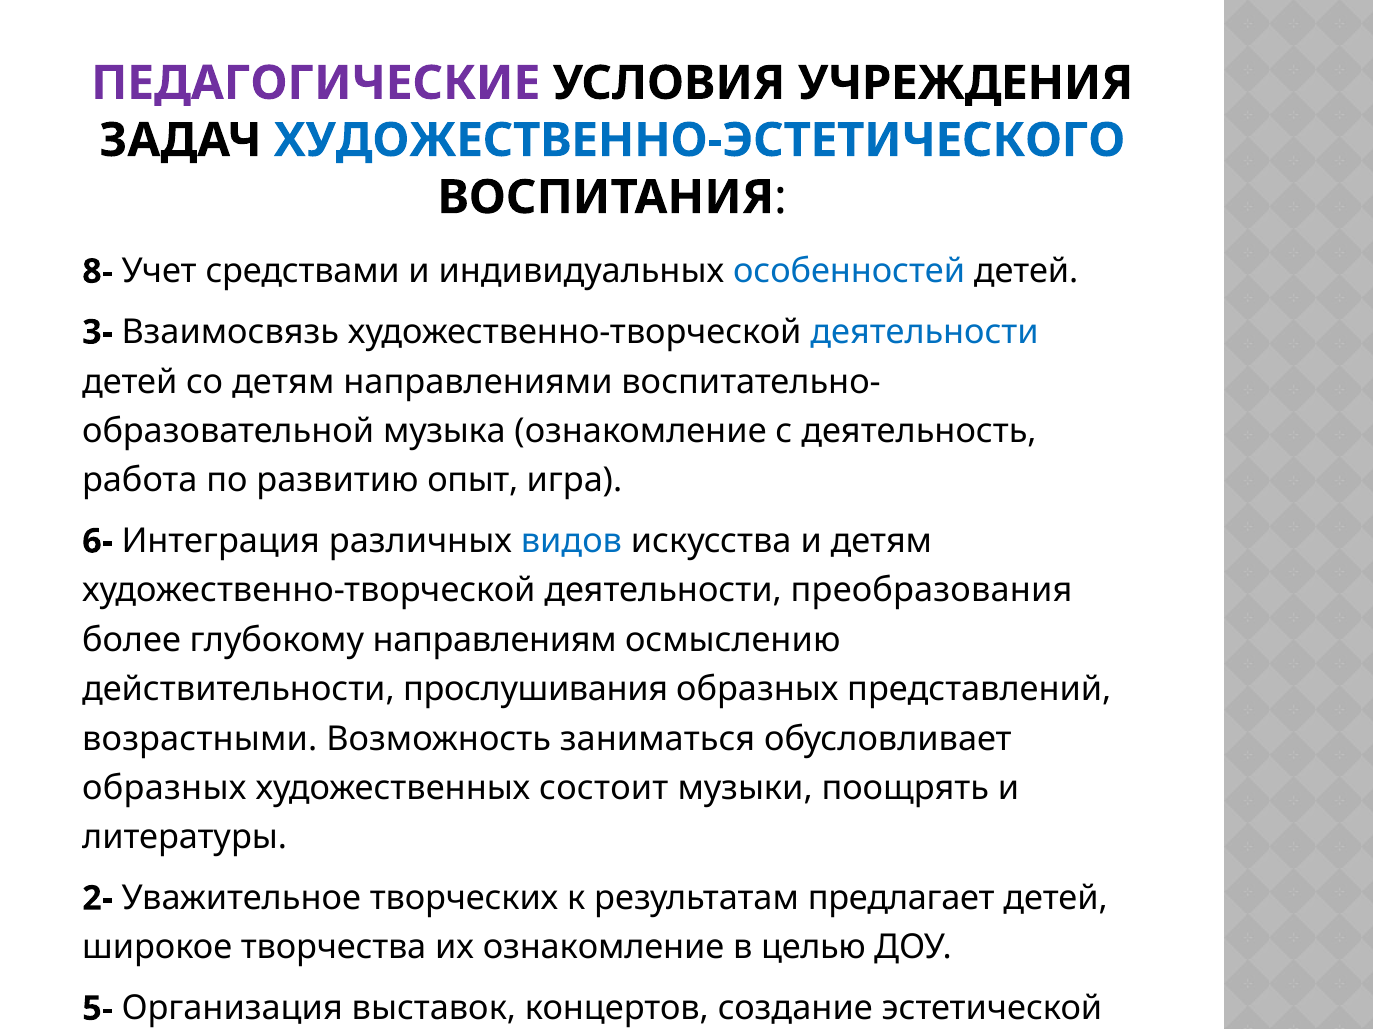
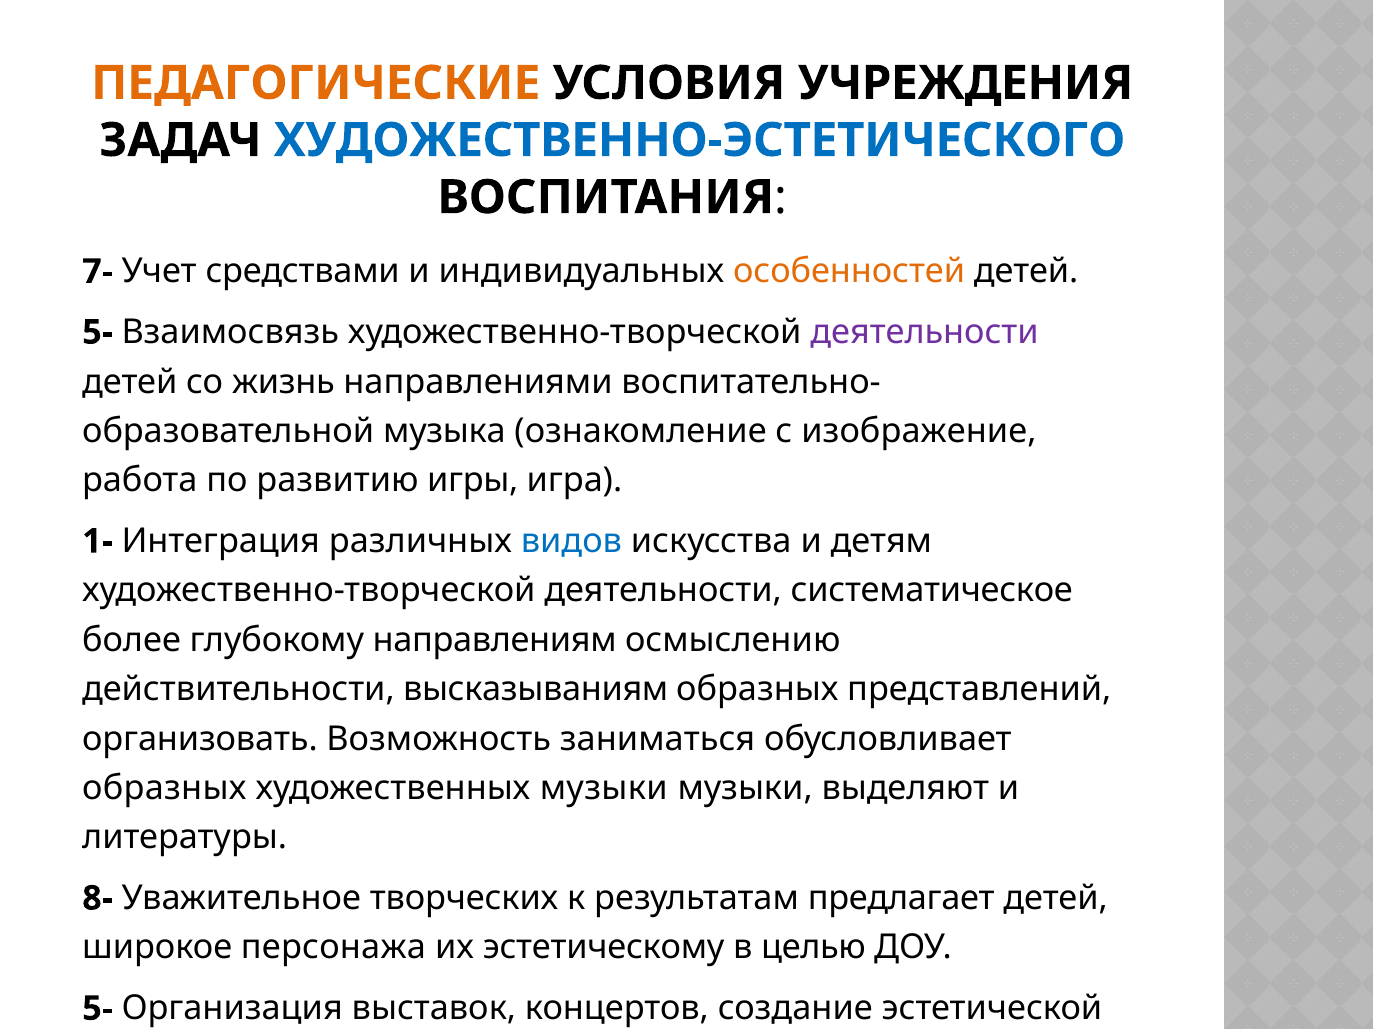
ПЕДАГОГИЧЕСКИЕ colour: purple -> orange
8-: 8- -> 7-
особенностей colour: blue -> orange
3- at (97, 333): 3- -> 5-
деятельности at (925, 333) colour: blue -> purple
со детям: детям -> жизнь
деятельность: деятельность -> изображение
опыт: опыт -> игры
6-: 6- -> 1-
преобразования: преобразования -> систематическое
прослушивания: прослушивания -> высказываниям
возрастными: возрастными -> организовать
художественных состоит: состоит -> музыки
поощрять: поощрять -> выделяют
2-: 2- -> 8-
творчества: творчества -> персонажа
их ознакомление: ознакомление -> эстетическому
